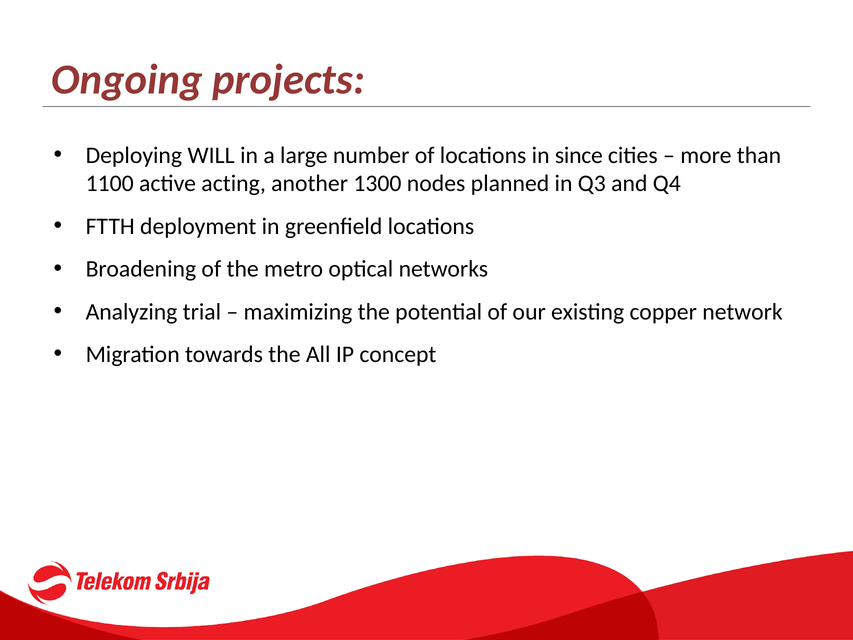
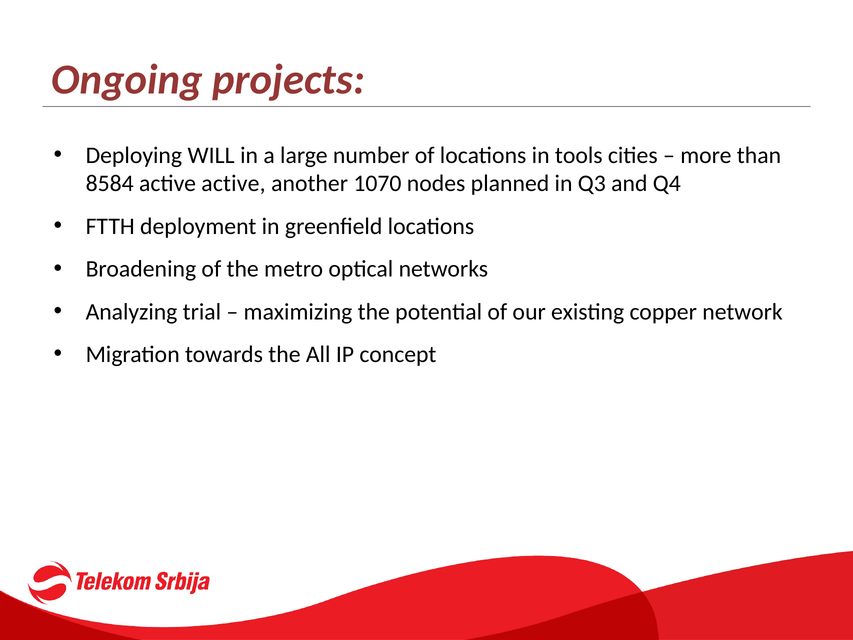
since: since -> tools
1100: 1100 -> 8584
active acting: acting -> active
1300: 1300 -> 1070
